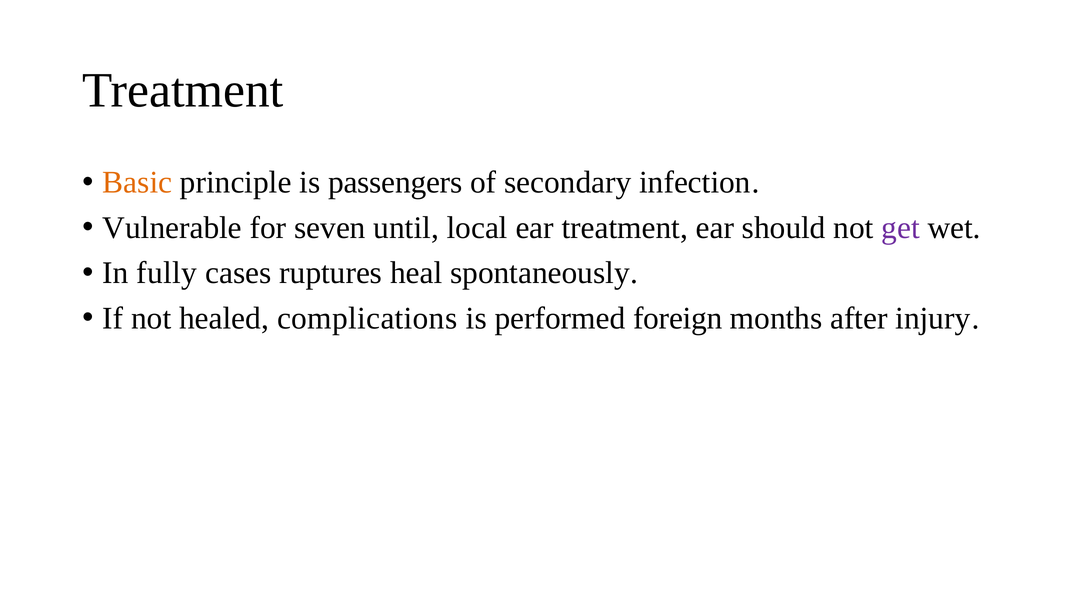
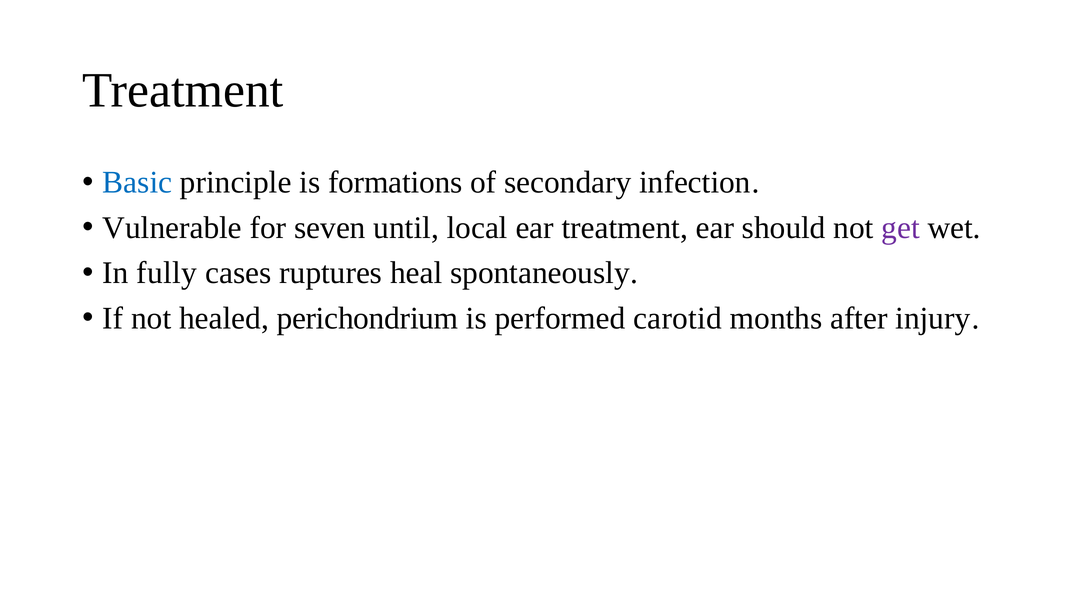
Basic colour: orange -> blue
passengers: passengers -> formations
complications: complications -> perichondrium
foreign: foreign -> carotid
